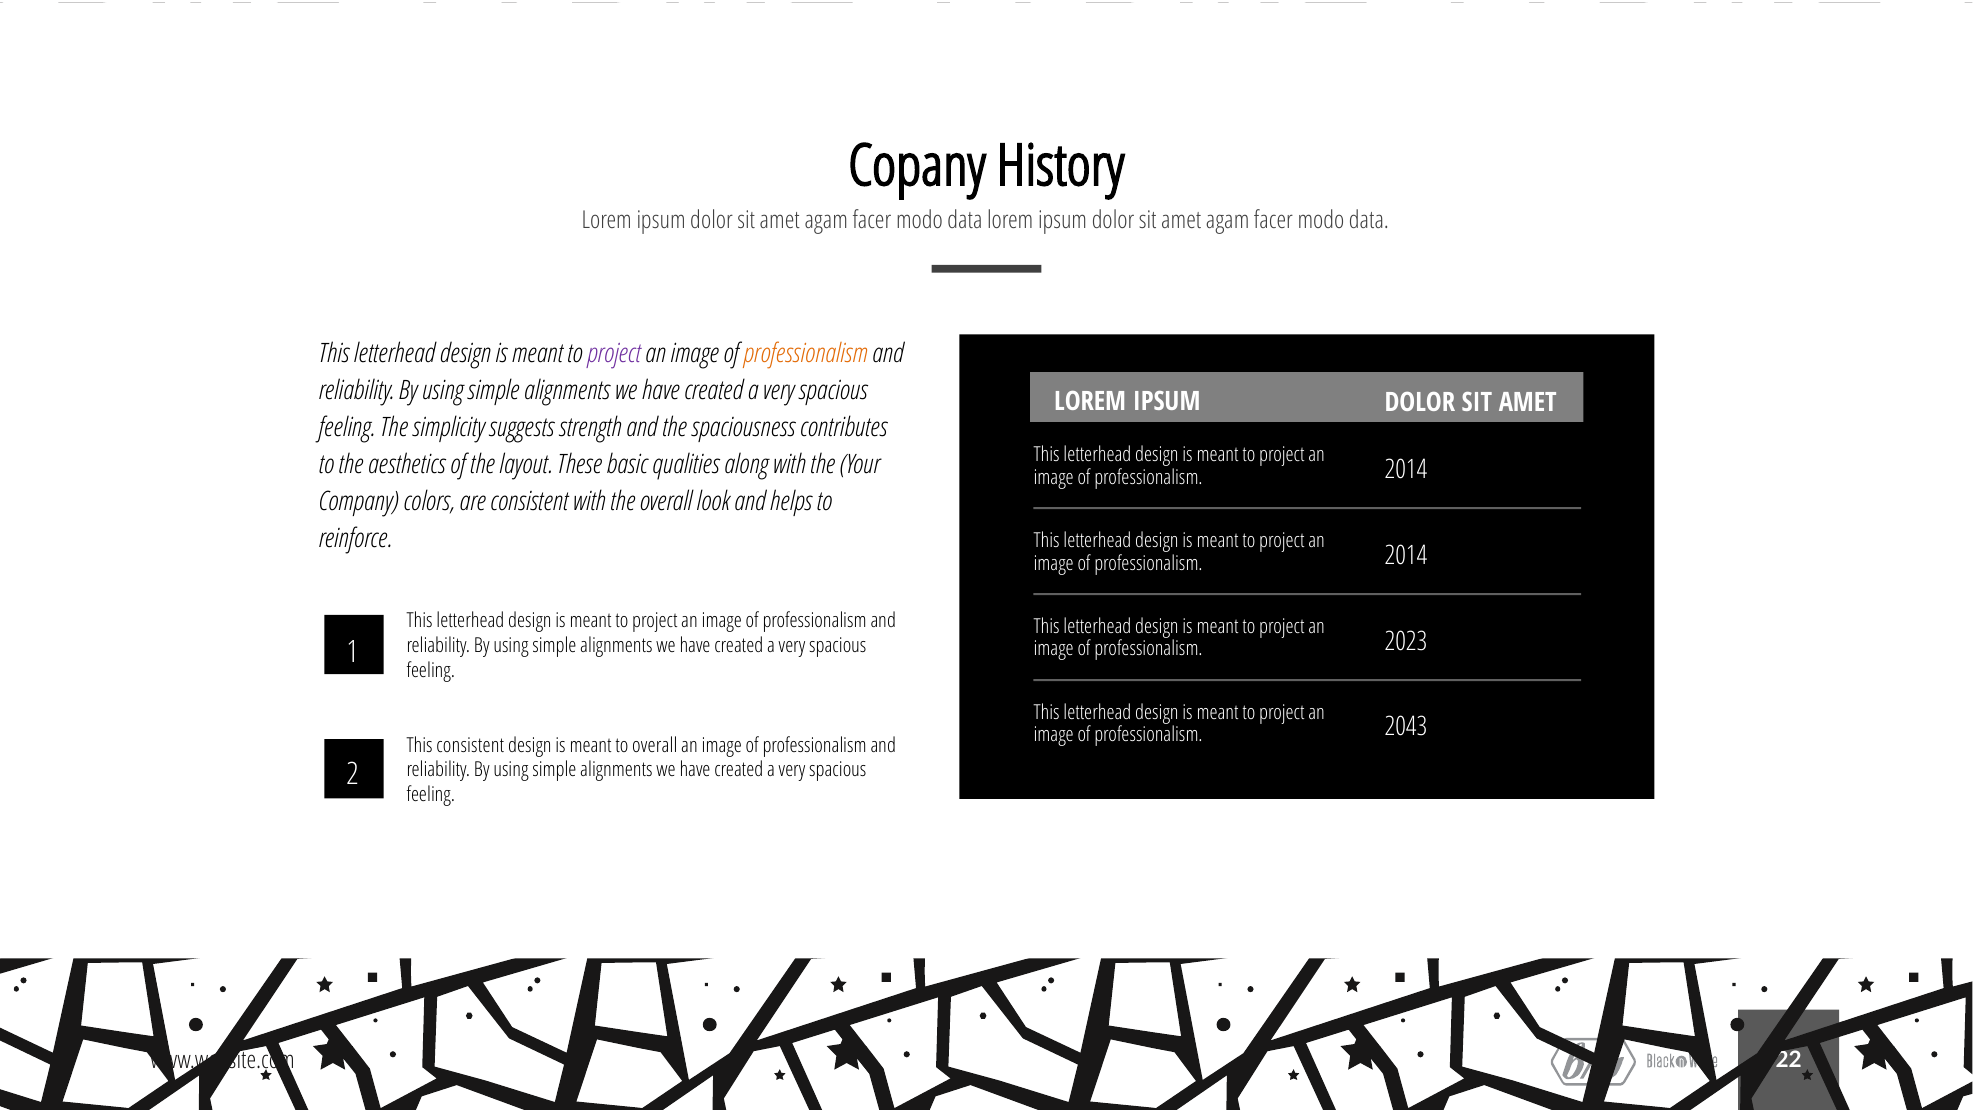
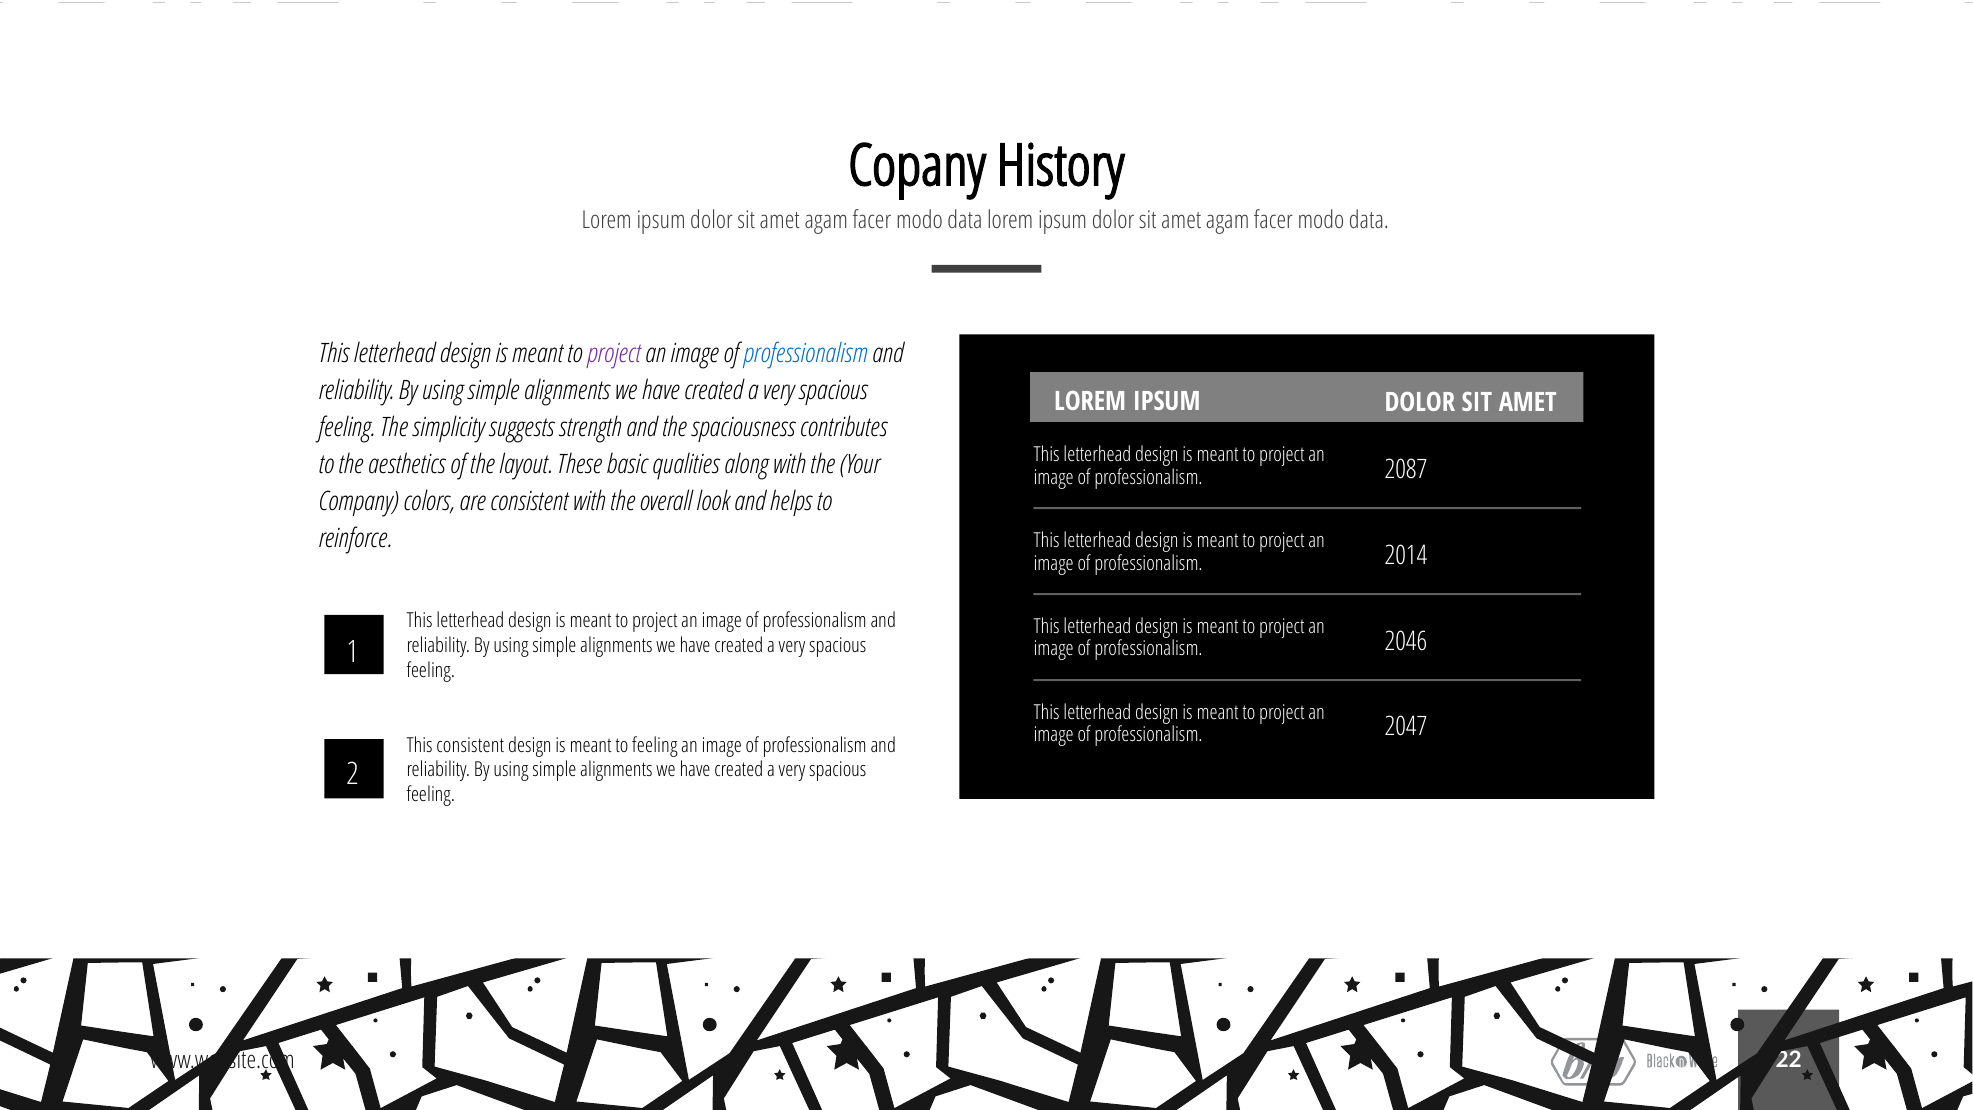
professionalism at (805, 353) colour: orange -> blue
2014 at (1406, 470): 2014 -> 2087
2023: 2023 -> 2046
2043: 2043 -> 2047
to overall: overall -> feeling
